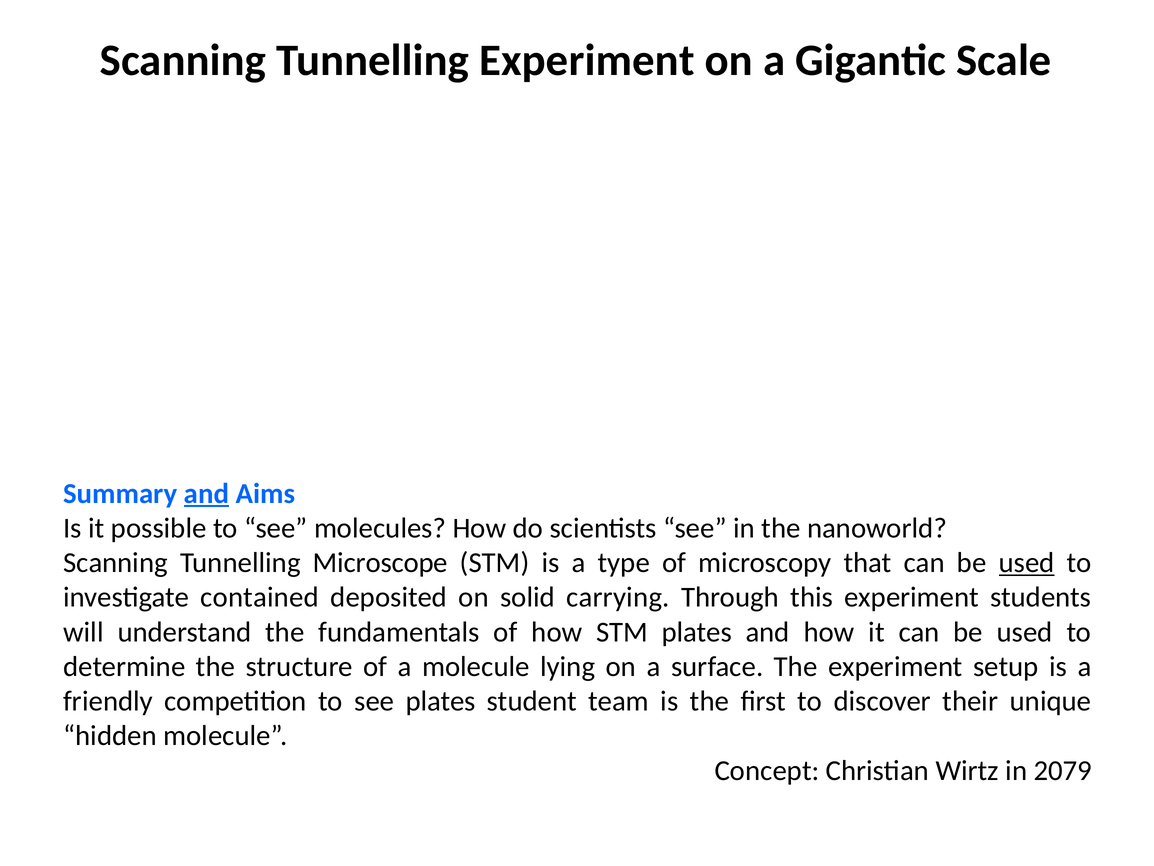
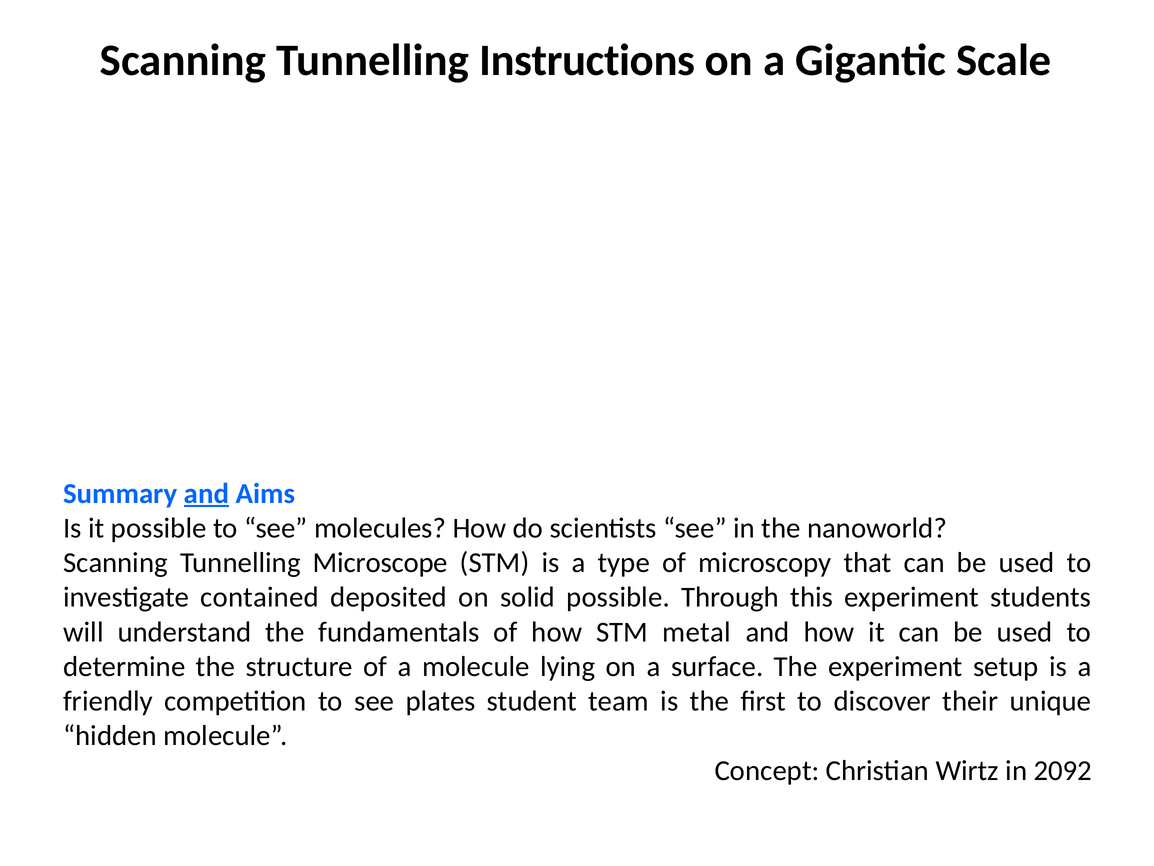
Tunnelling Experiment: Experiment -> Instructions
used at (1027, 562) underline: present -> none
solid carrying: carrying -> possible
STM plates: plates -> metal
2079: 2079 -> 2092
